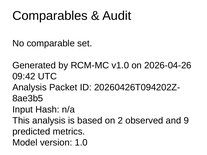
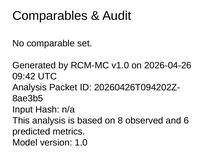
2: 2 -> 8
9: 9 -> 6
